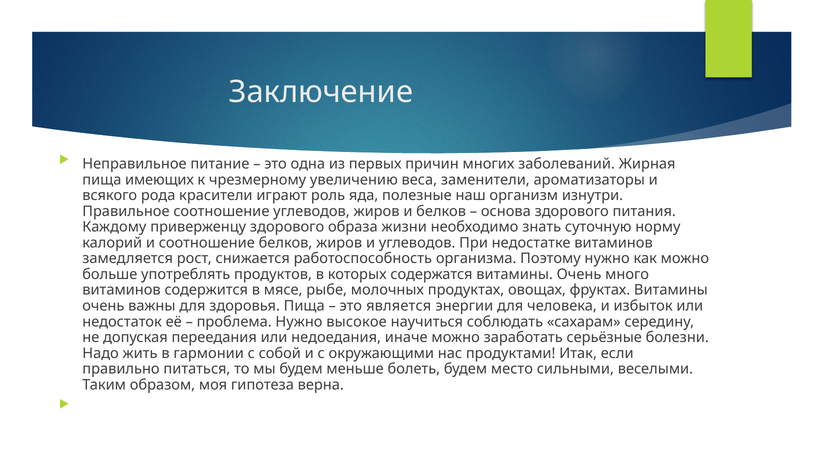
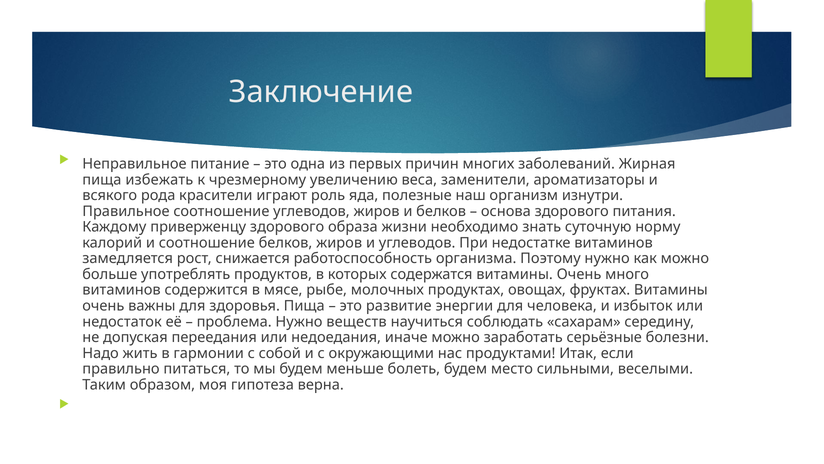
имеющих: имеющих -> избежать
является: является -> развитие
высокое: высокое -> веществ
